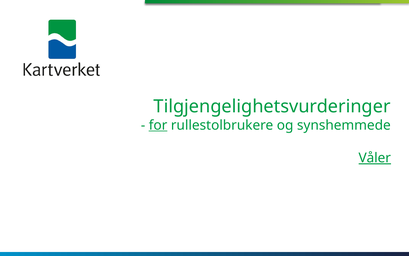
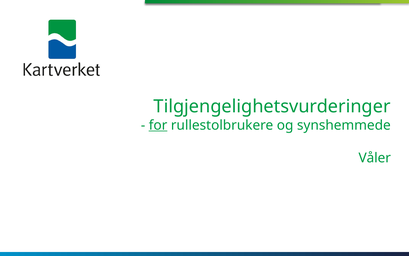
Våler underline: present -> none
